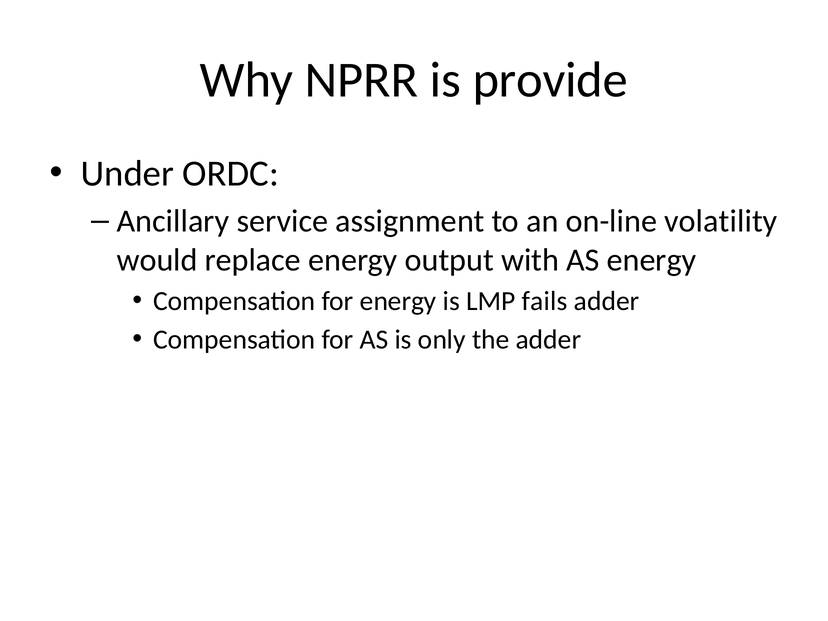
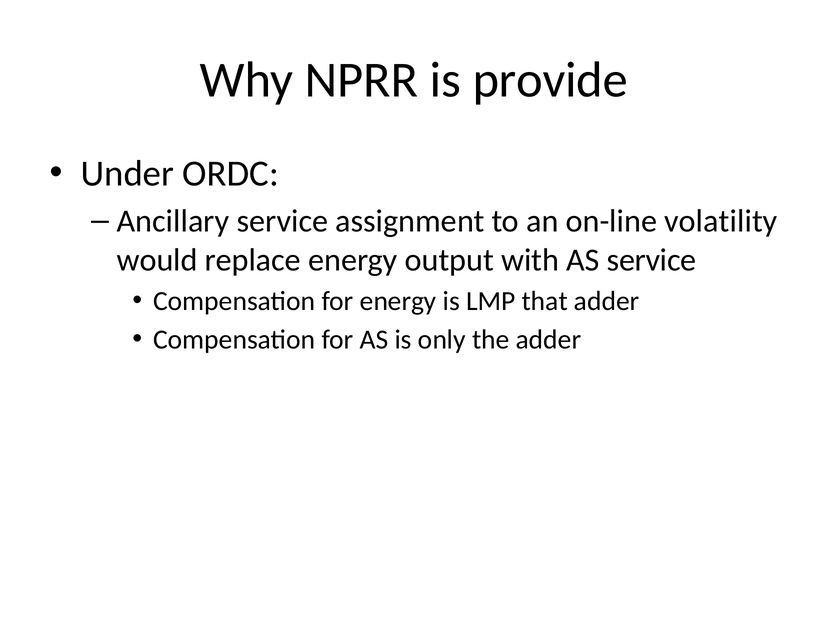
AS energy: energy -> service
fails: fails -> that
